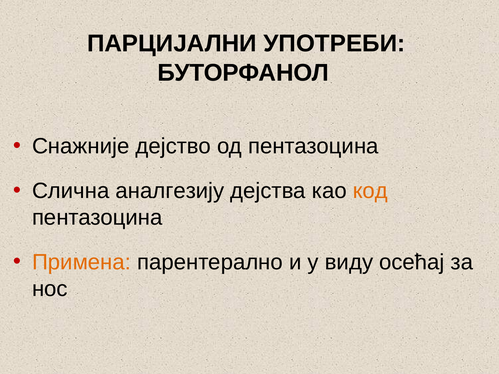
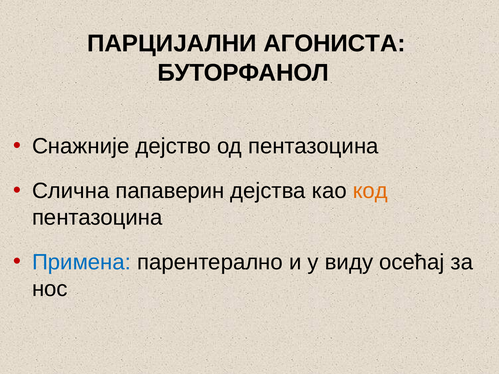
УПОТРЕБИ: УПОТРЕБИ -> АГОНИСТА
аналгезију: аналгезију -> папаверин
Примена colour: orange -> blue
